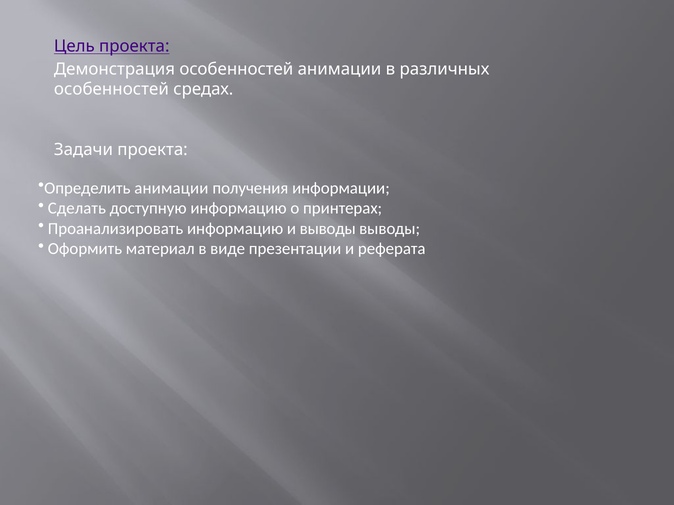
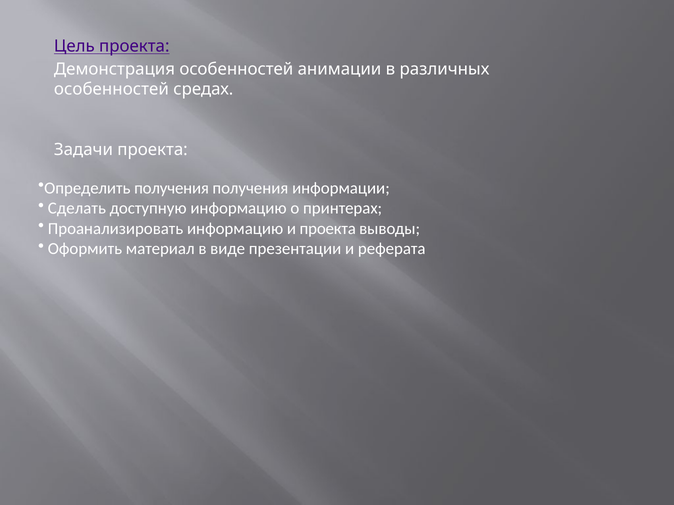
Определить анимации: анимации -> получения
и выводы: выводы -> проекта
